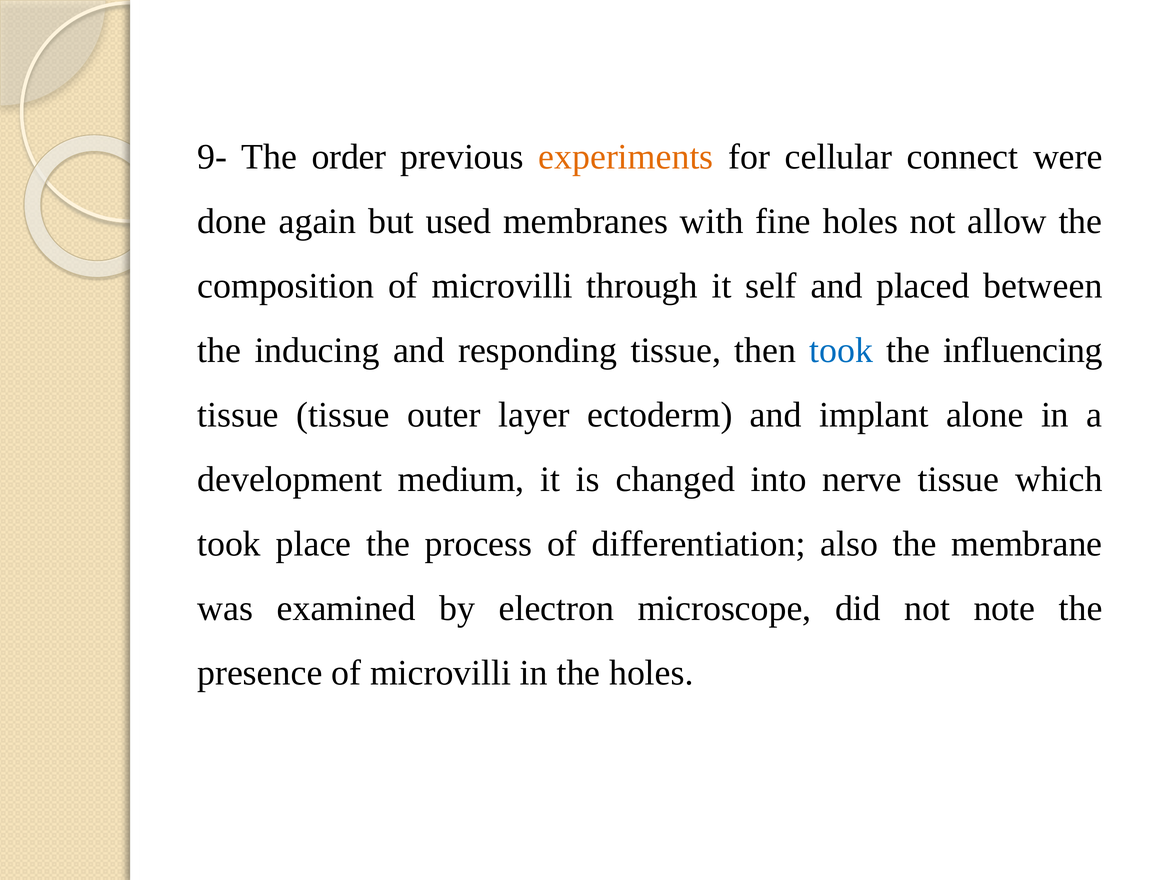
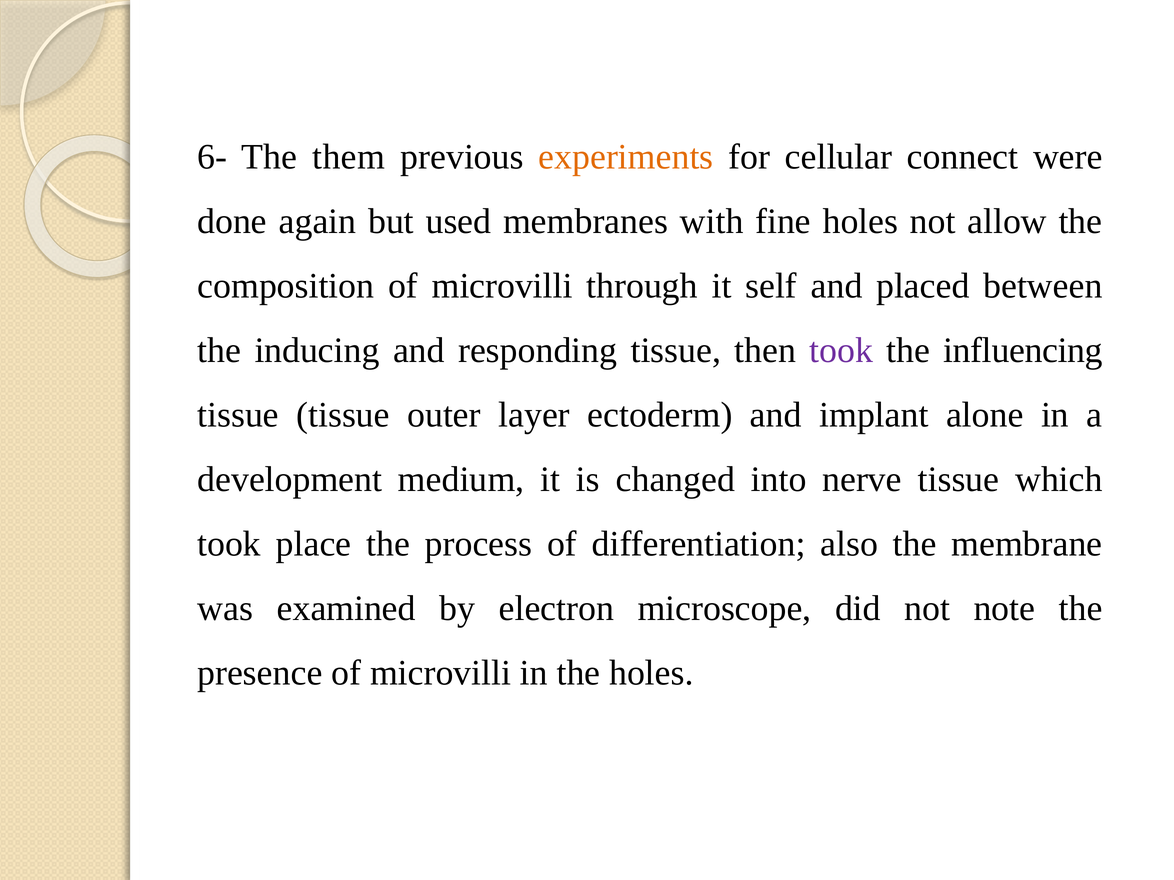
9-: 9- -> 6-
order: order -> them
took at (841, 351) colour: blue -> purple
